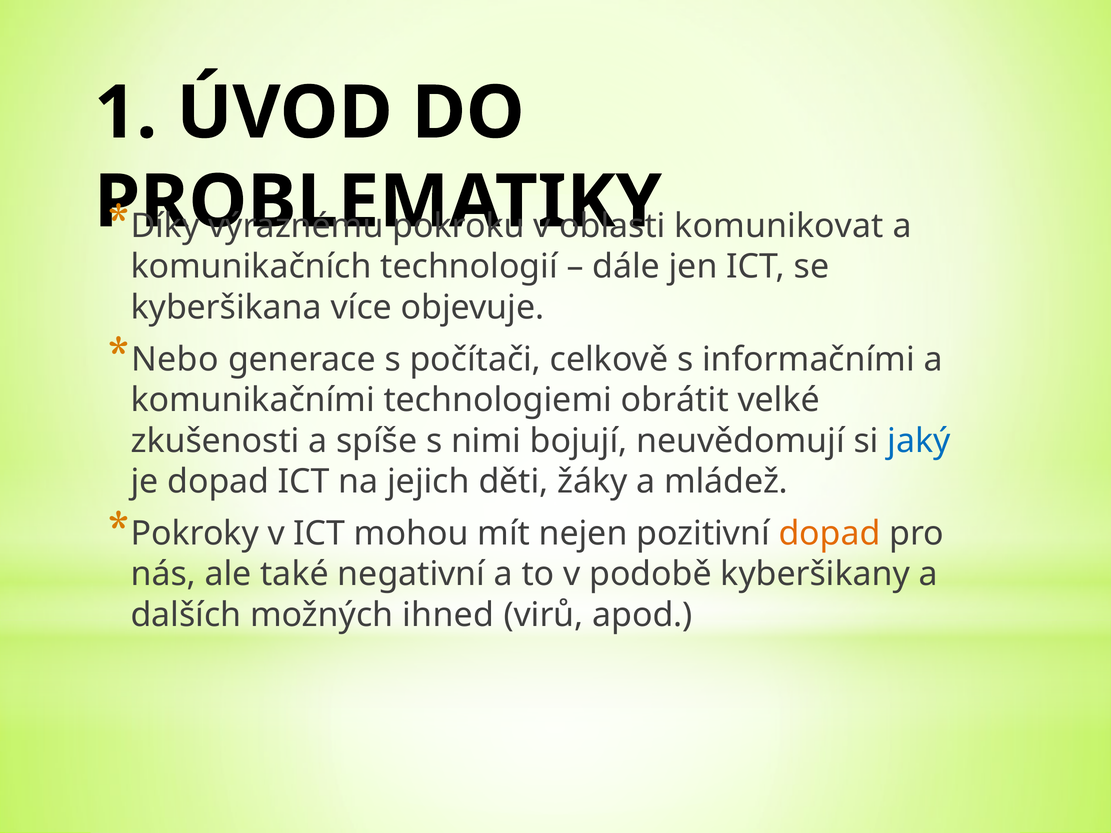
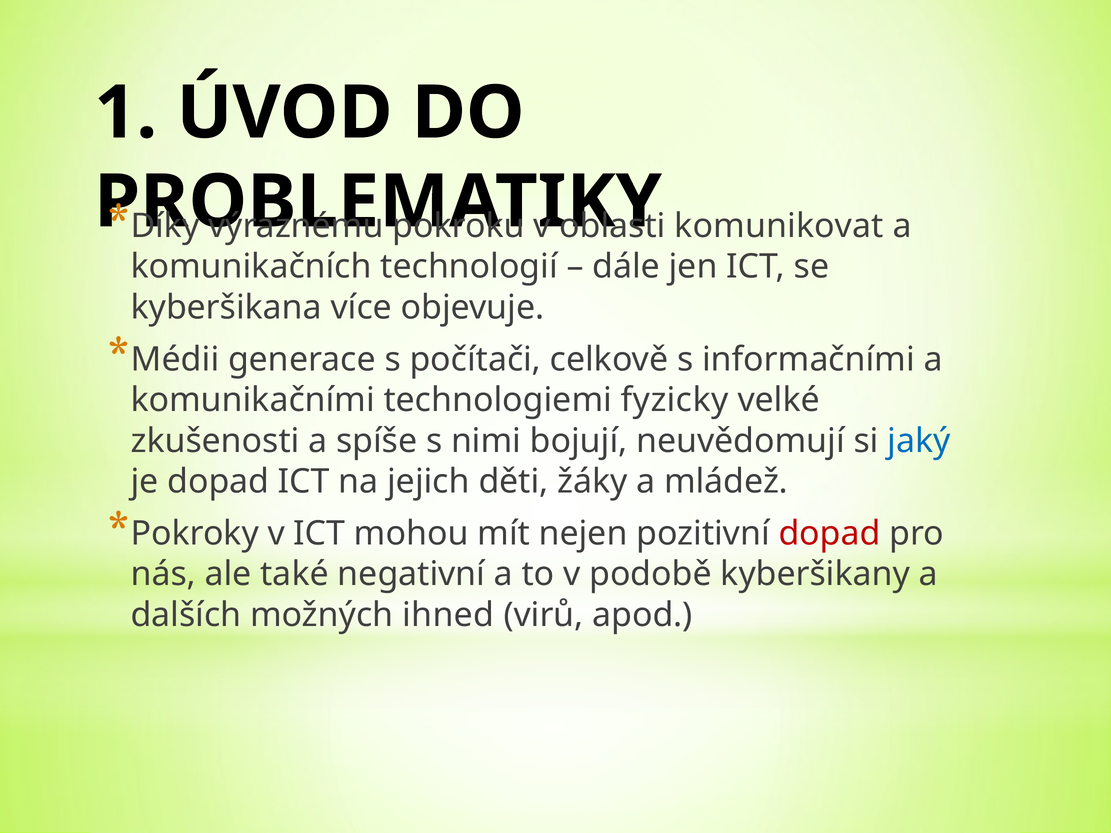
Nebo: Nebo -> Médii
obrátit: obrátit -> fyzicky
dopad at (830, 534) colour: orange -> red
